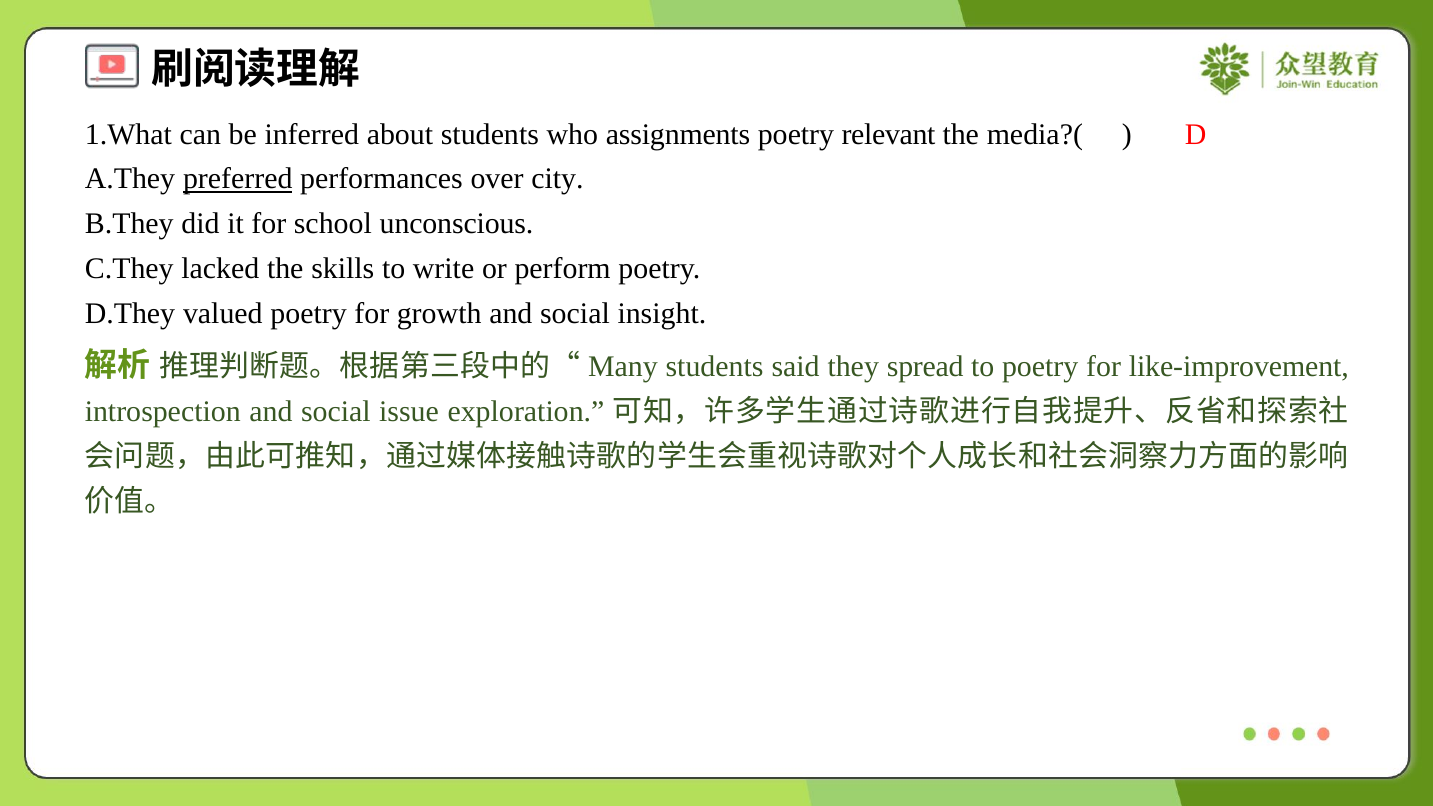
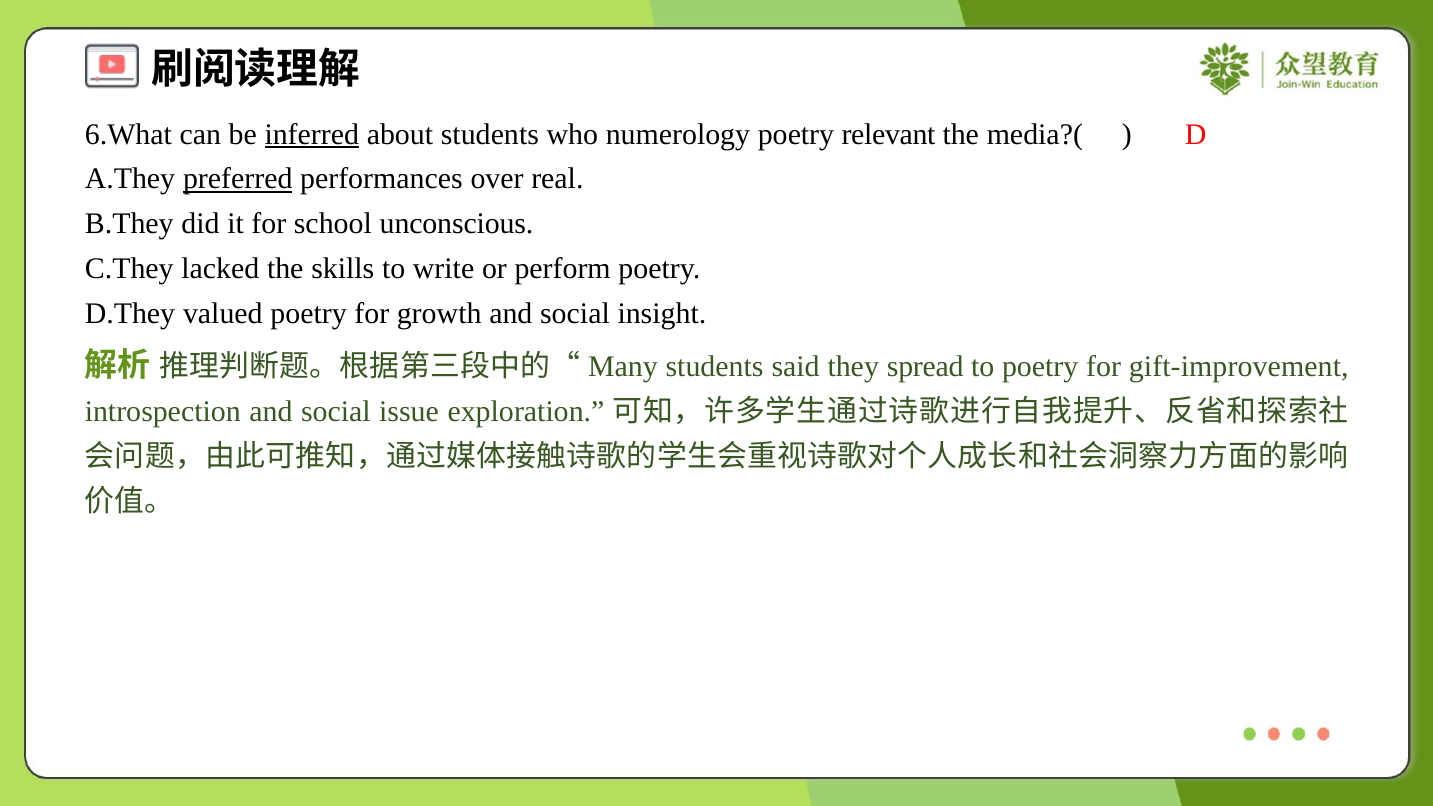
1.What: 1.What -> 6.What
inferred underline: none -> present
assignments: assignments -> numerology
city: city -> real
like-improvement: like-improvement -> gift-improvement
